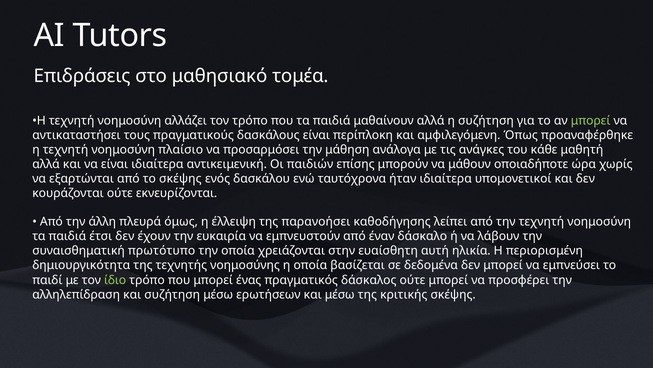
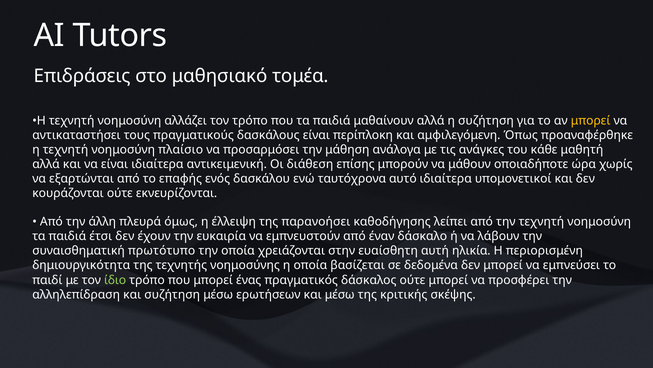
μπορεί at (591, 120) colour: light green -> yellow
παιδιών: παιδιών -> διάθεση
το σκέψης: σκέψης -> επαφής
ήταν: ήταν -> αυτό
